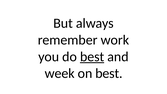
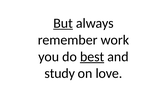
But underline: none -> present
week: week -> study
on best: best -> love
